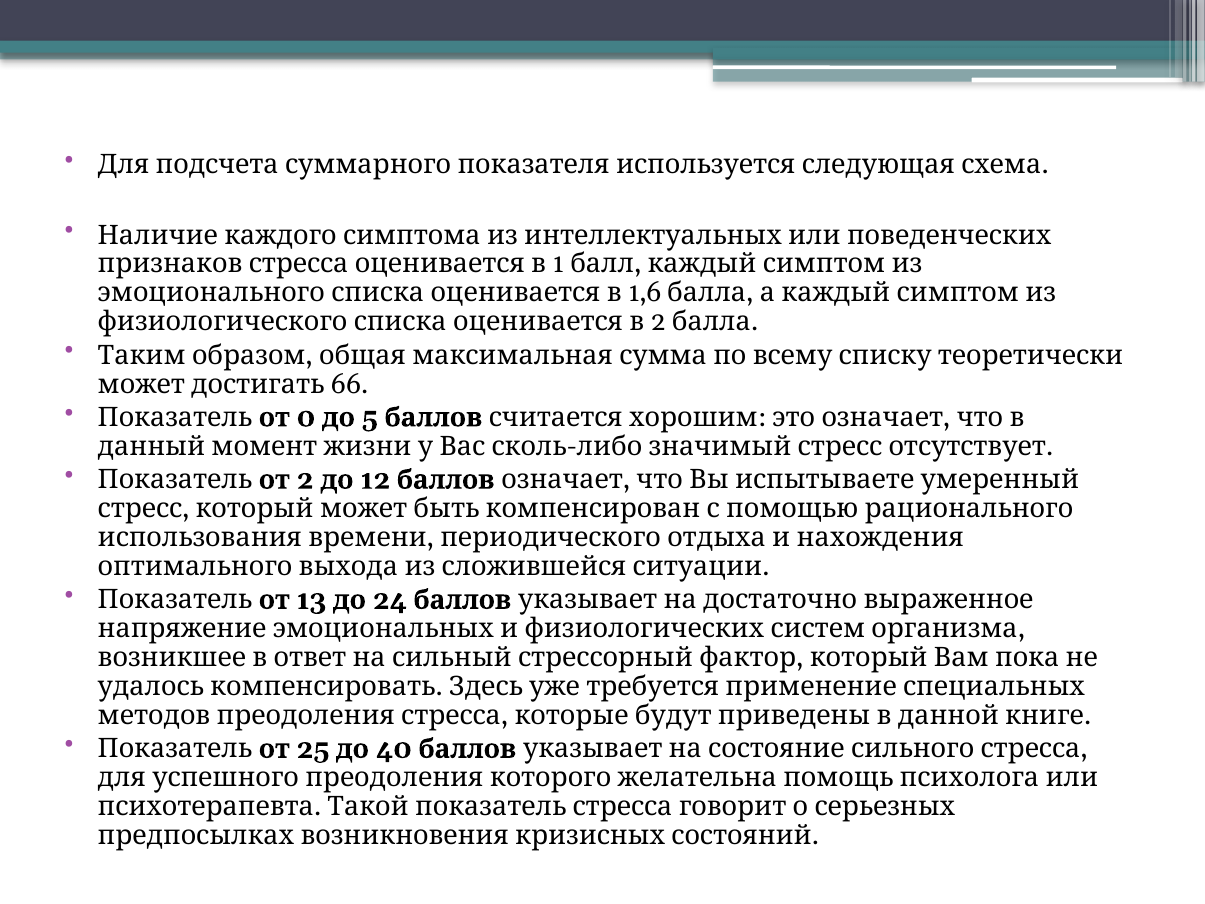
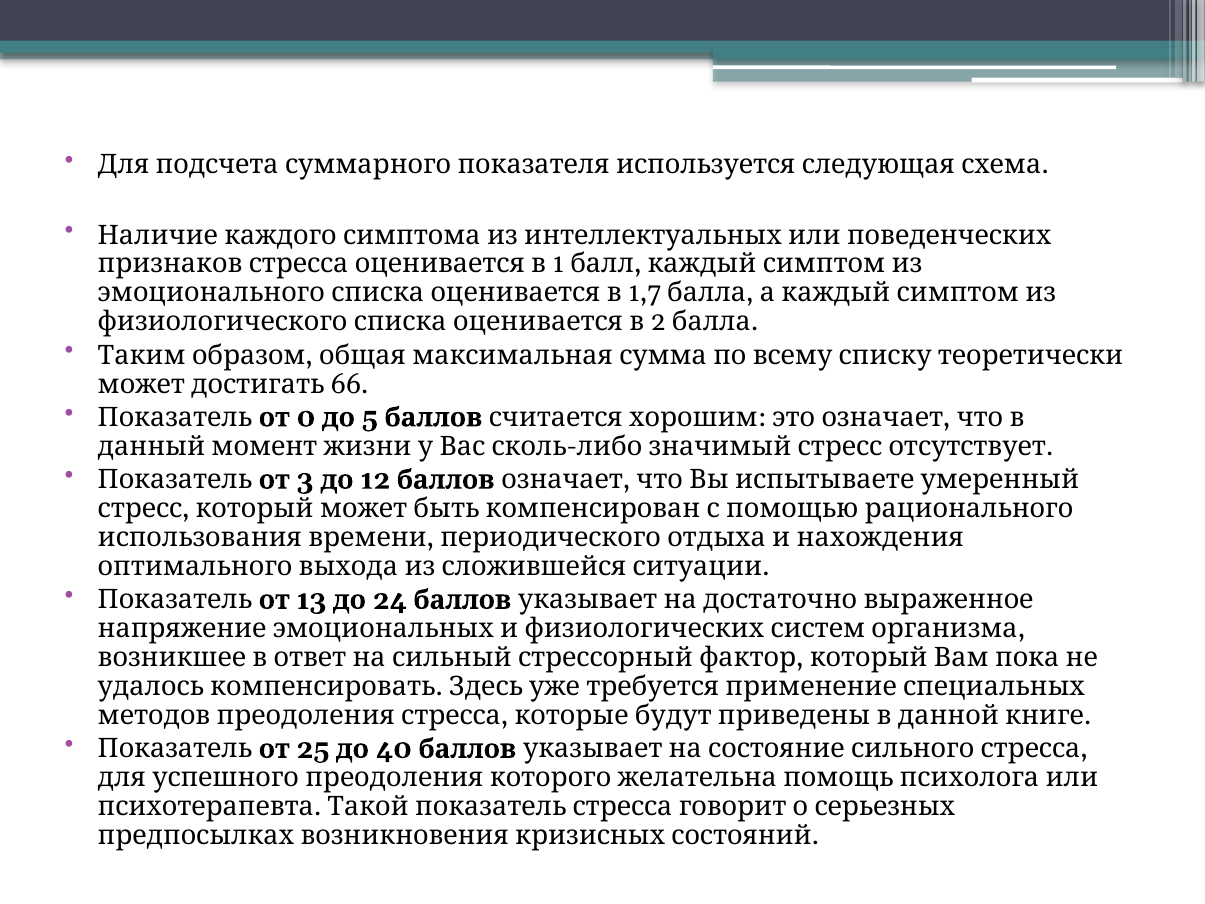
1,6: 1,6 -> 1,7
Показатель 2: 2 -> 3
